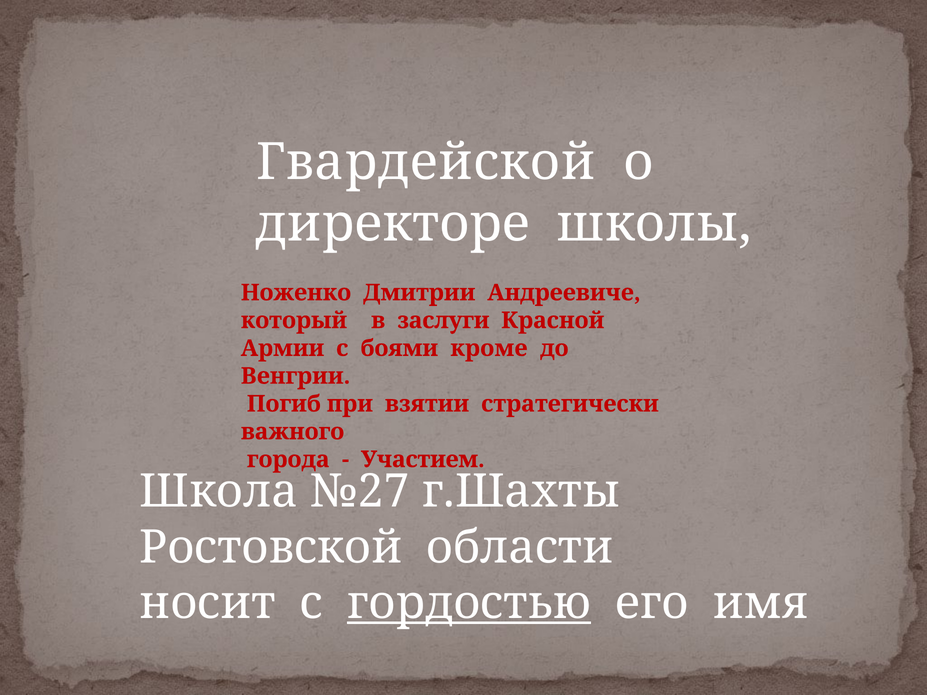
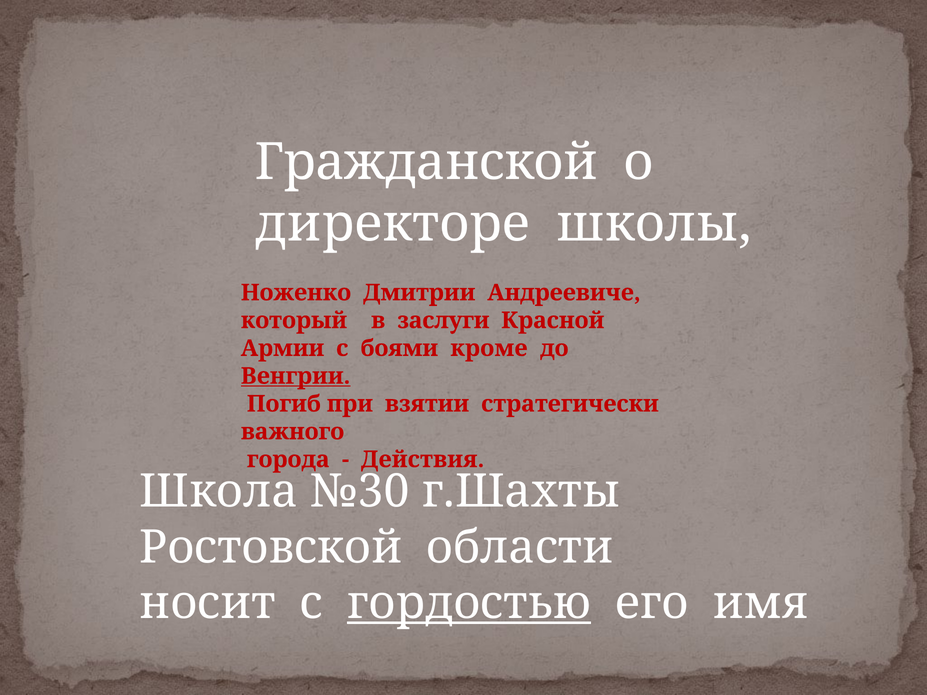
Гвардейской: Гвардейской -> Гражданской
Венгрии underline: none -> present
Участием: Участием -> Действия
№27: №27 -> №30
